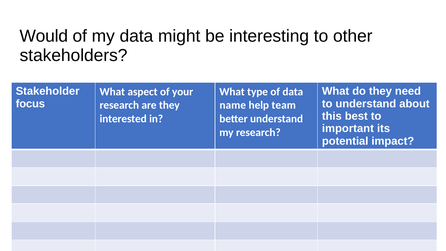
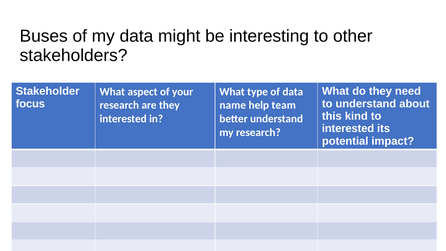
Would: Would -> Buses
best: best -> kind
important at (348, 129): important -> interested
